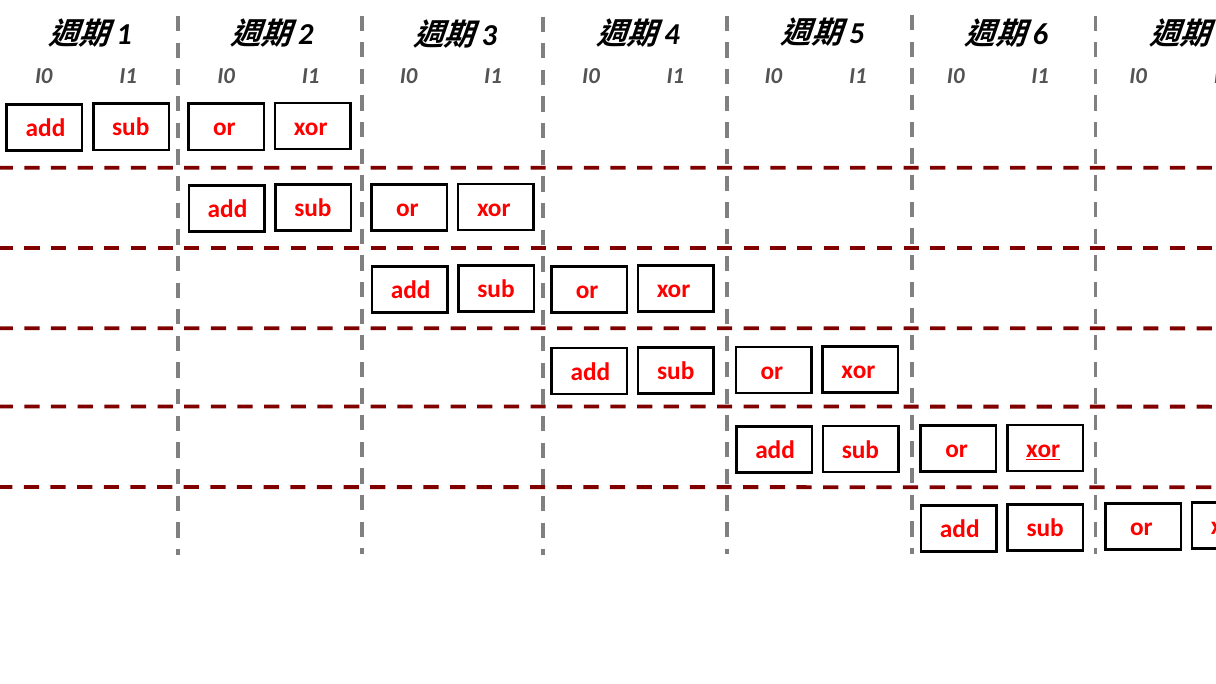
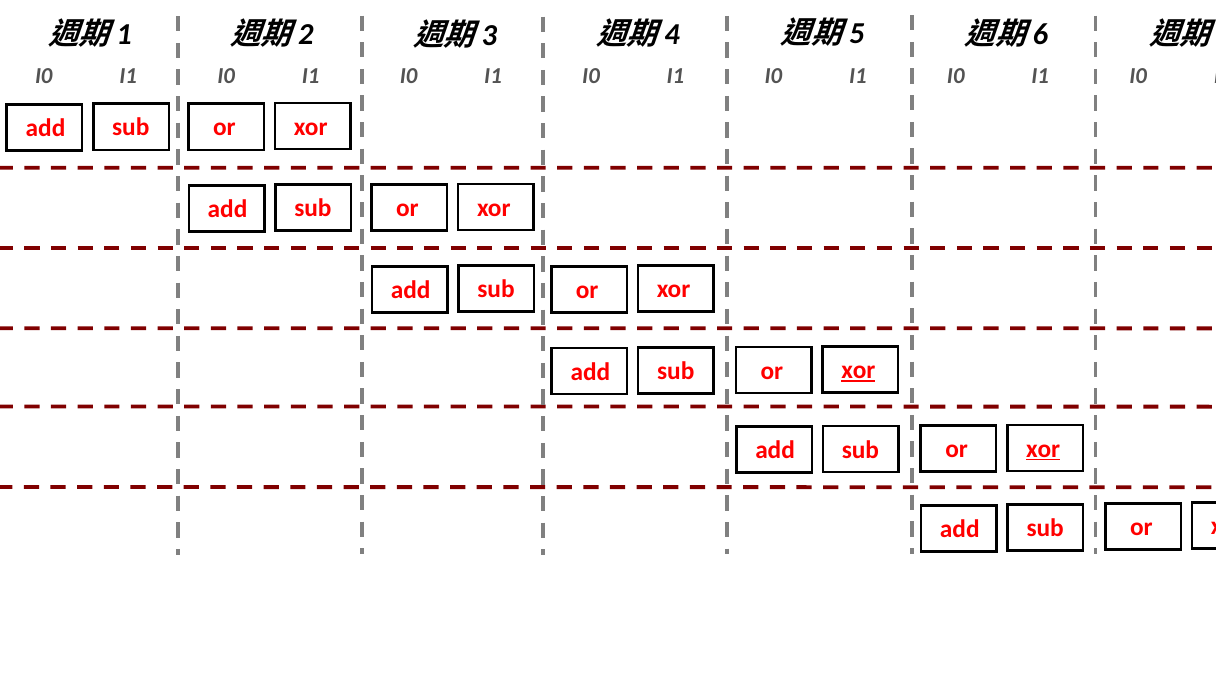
xor at (858, 370) underline: none -> present
